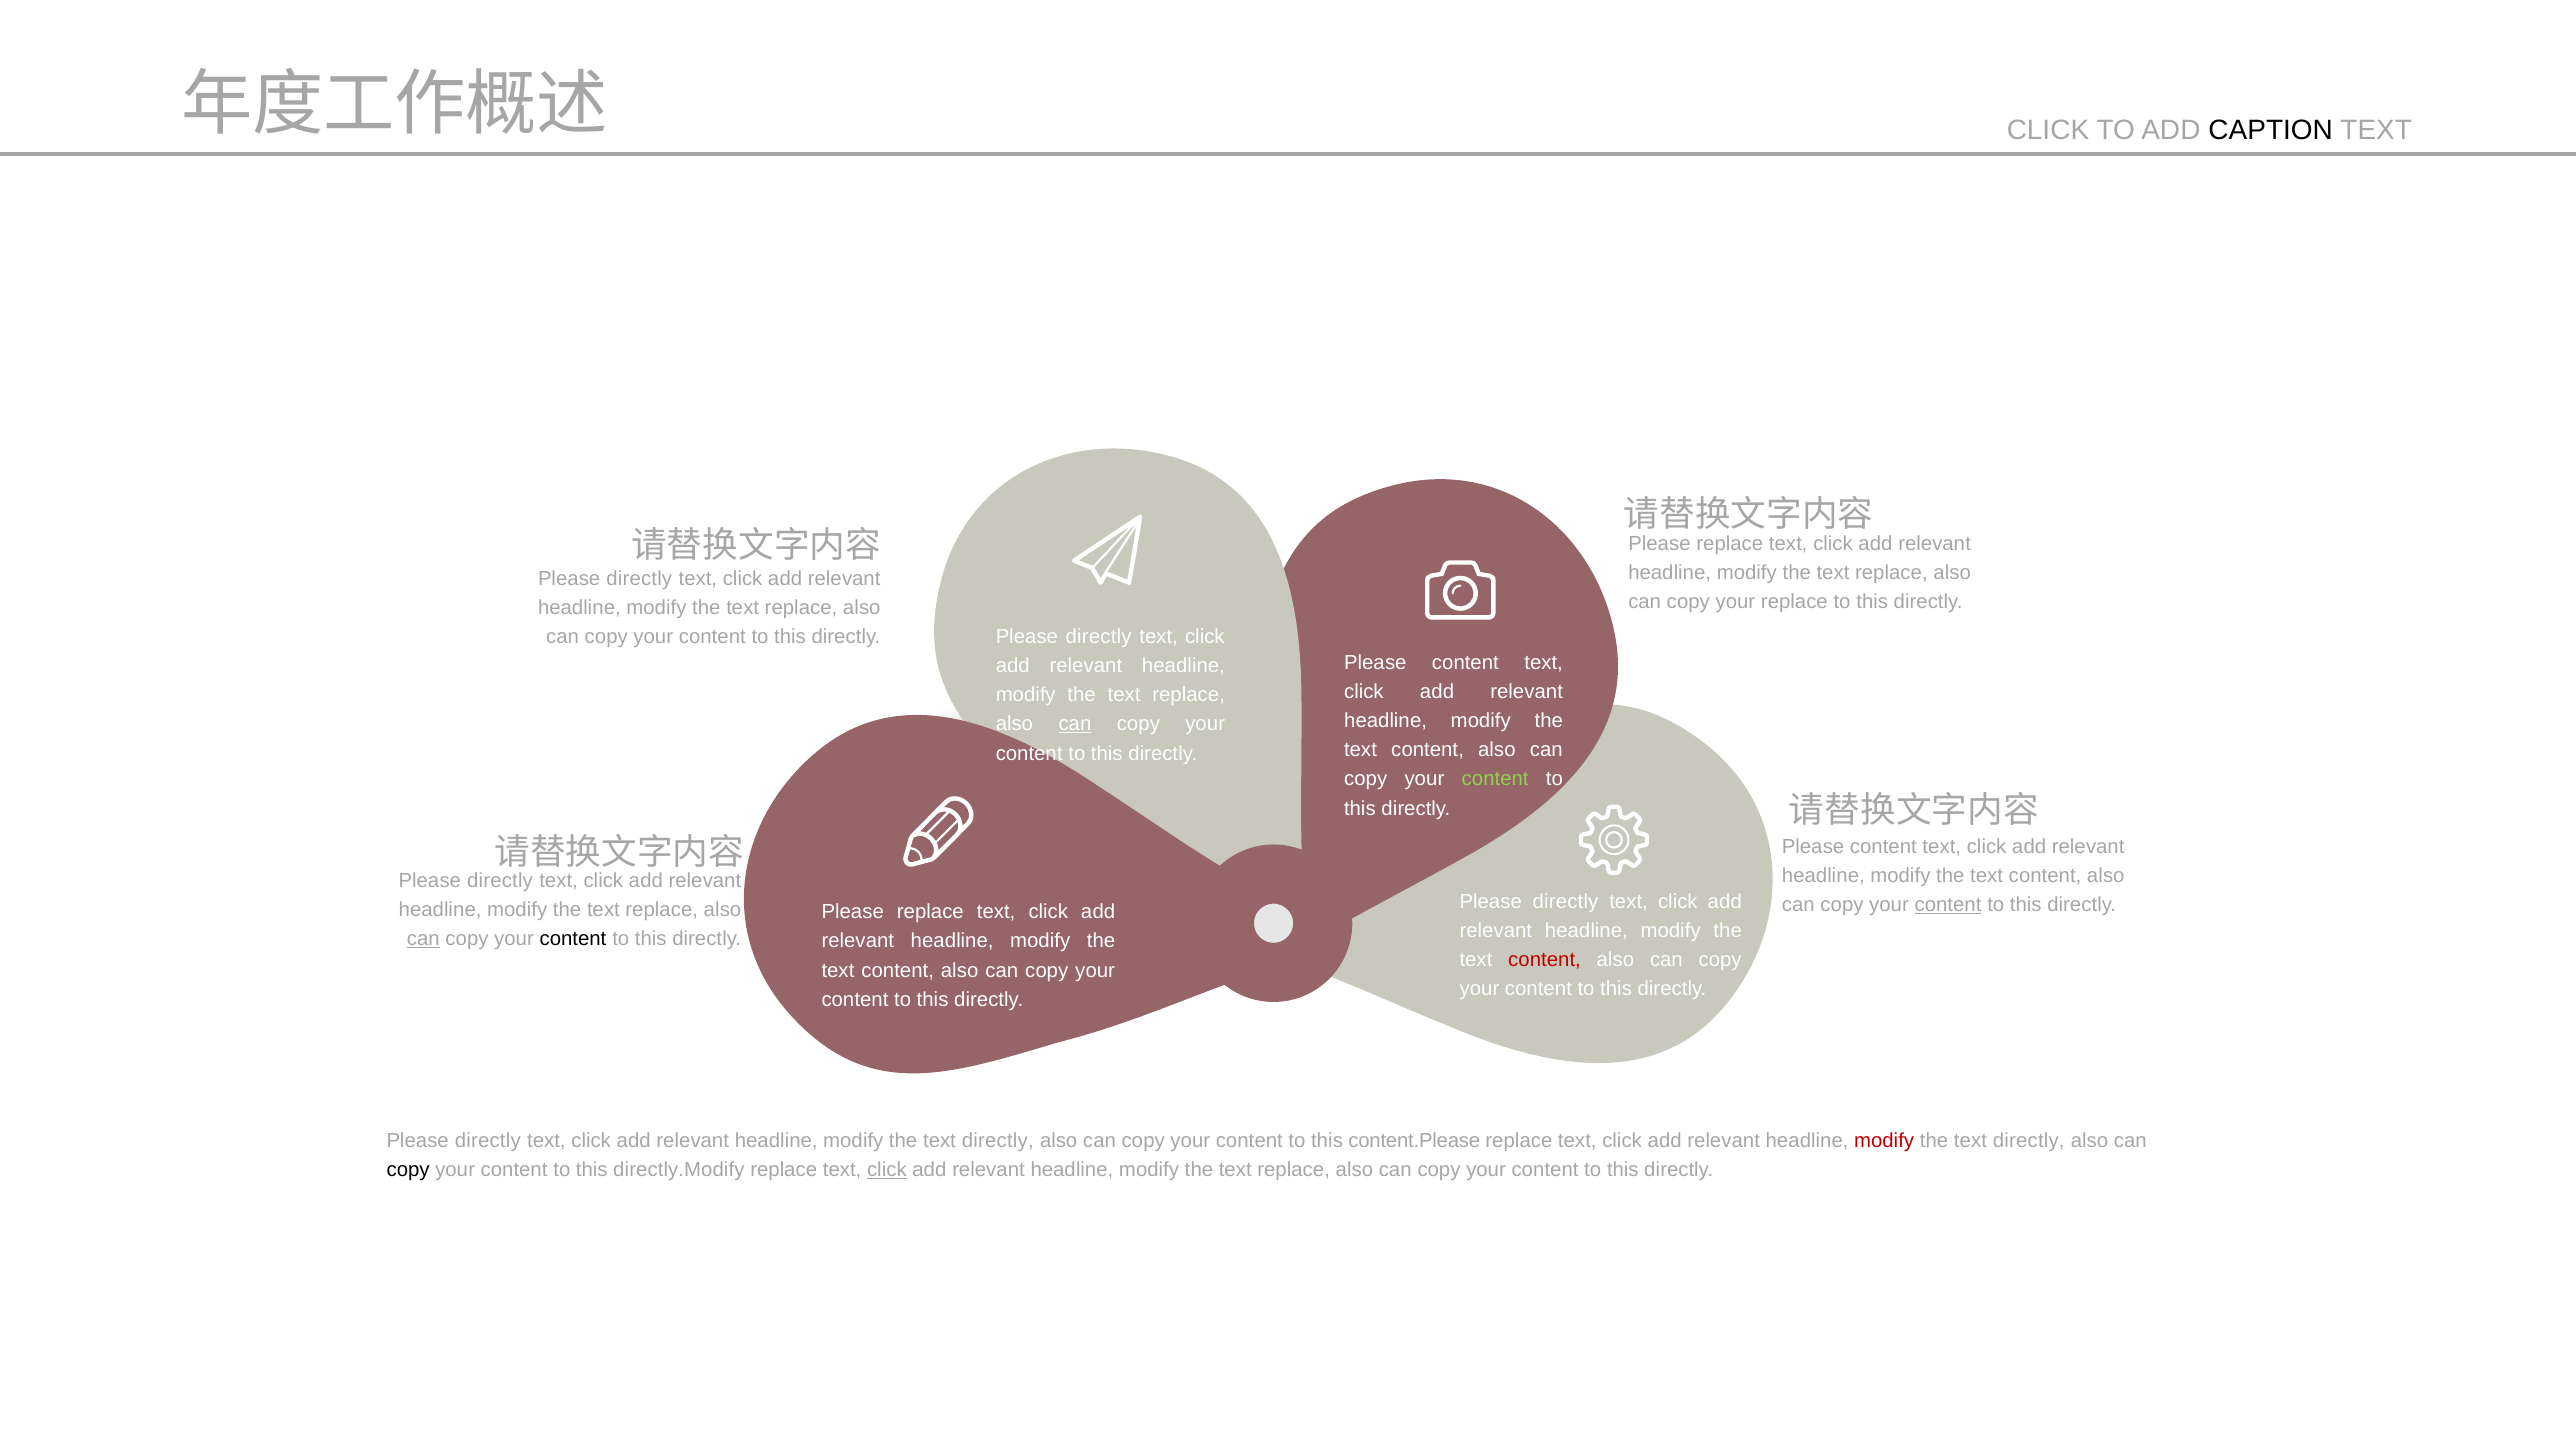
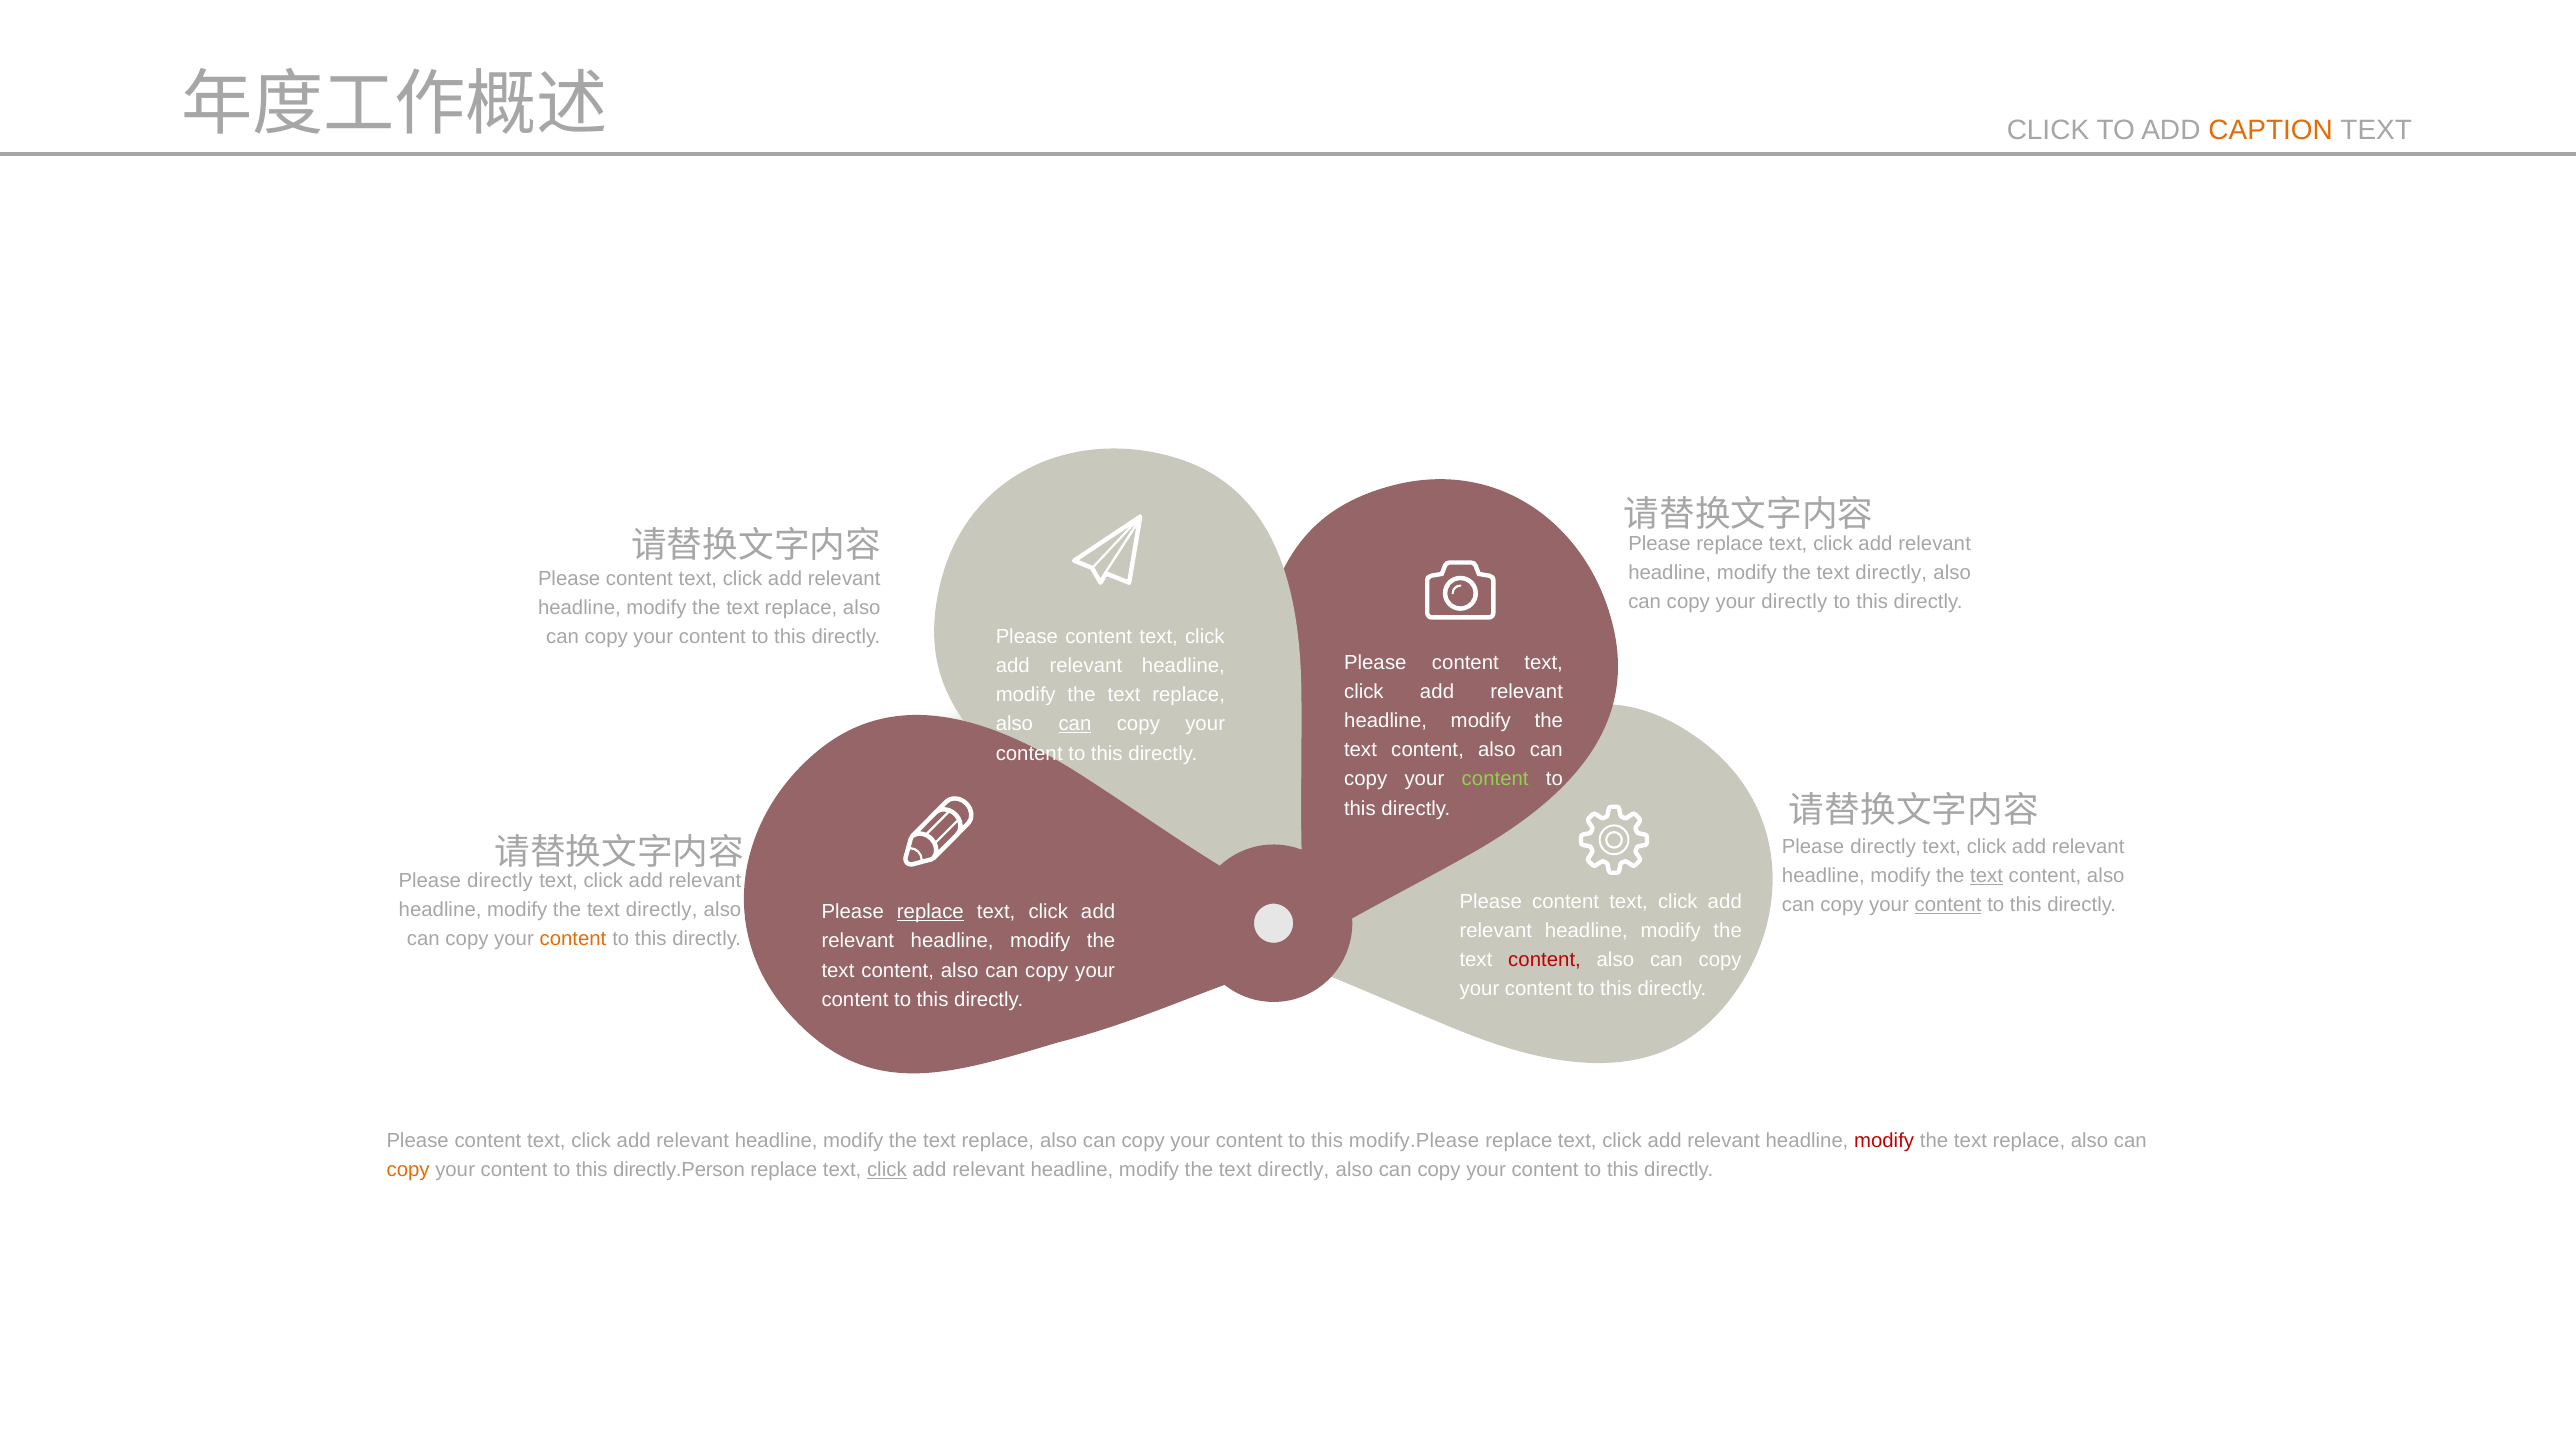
CAPTION colour: black -> orange
replace at (1891, 573): replace -> directly
directly at (639, 579): directly -> content
your replace: replace -> directly
directly at (1099, 636): directly -> content
content at (1883, 847): content -> directly
text at (1987, 876) underline: none -> present
directly at (1565, 901): directly -> content
replace at (662, 910): replace -> directly
replace at (930, 912) underline: none -> present
can at (423, 939) underline: present -> none
content at (573, 939) colour: black -> orange
directly at (488, 1140): directly -> content
directly at (998, 1140): directly -> replace
content.Please: content.Please -> modify.Please
directly at (2029, 1140): directly -> replace
copy at (408, 1169) colour: black -> orange
directly.Modify: directly.Modify -> directly.Person
replace at (1294, 1169): replace -> directly
